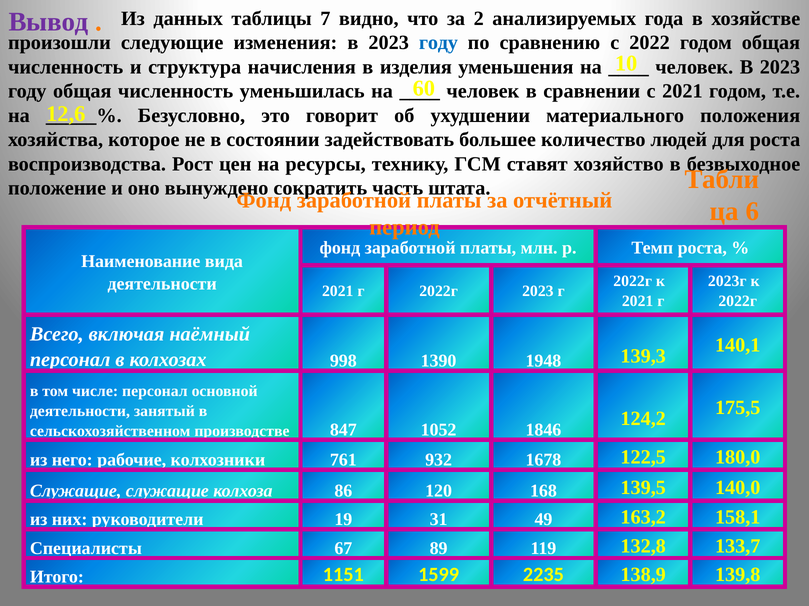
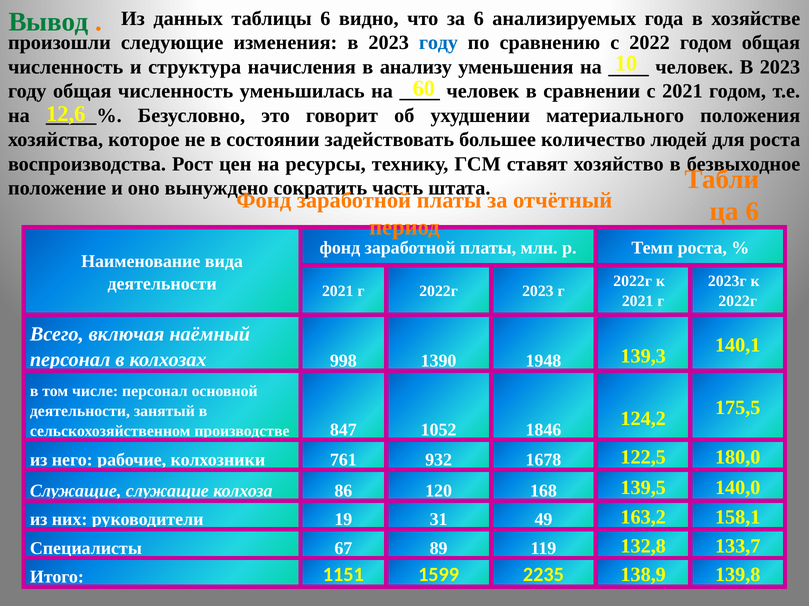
Вывод colour: purple -> green
таблицы 7: 7 -> 6
за 2: 2 -> 6
изделия: изделия -> анализу
